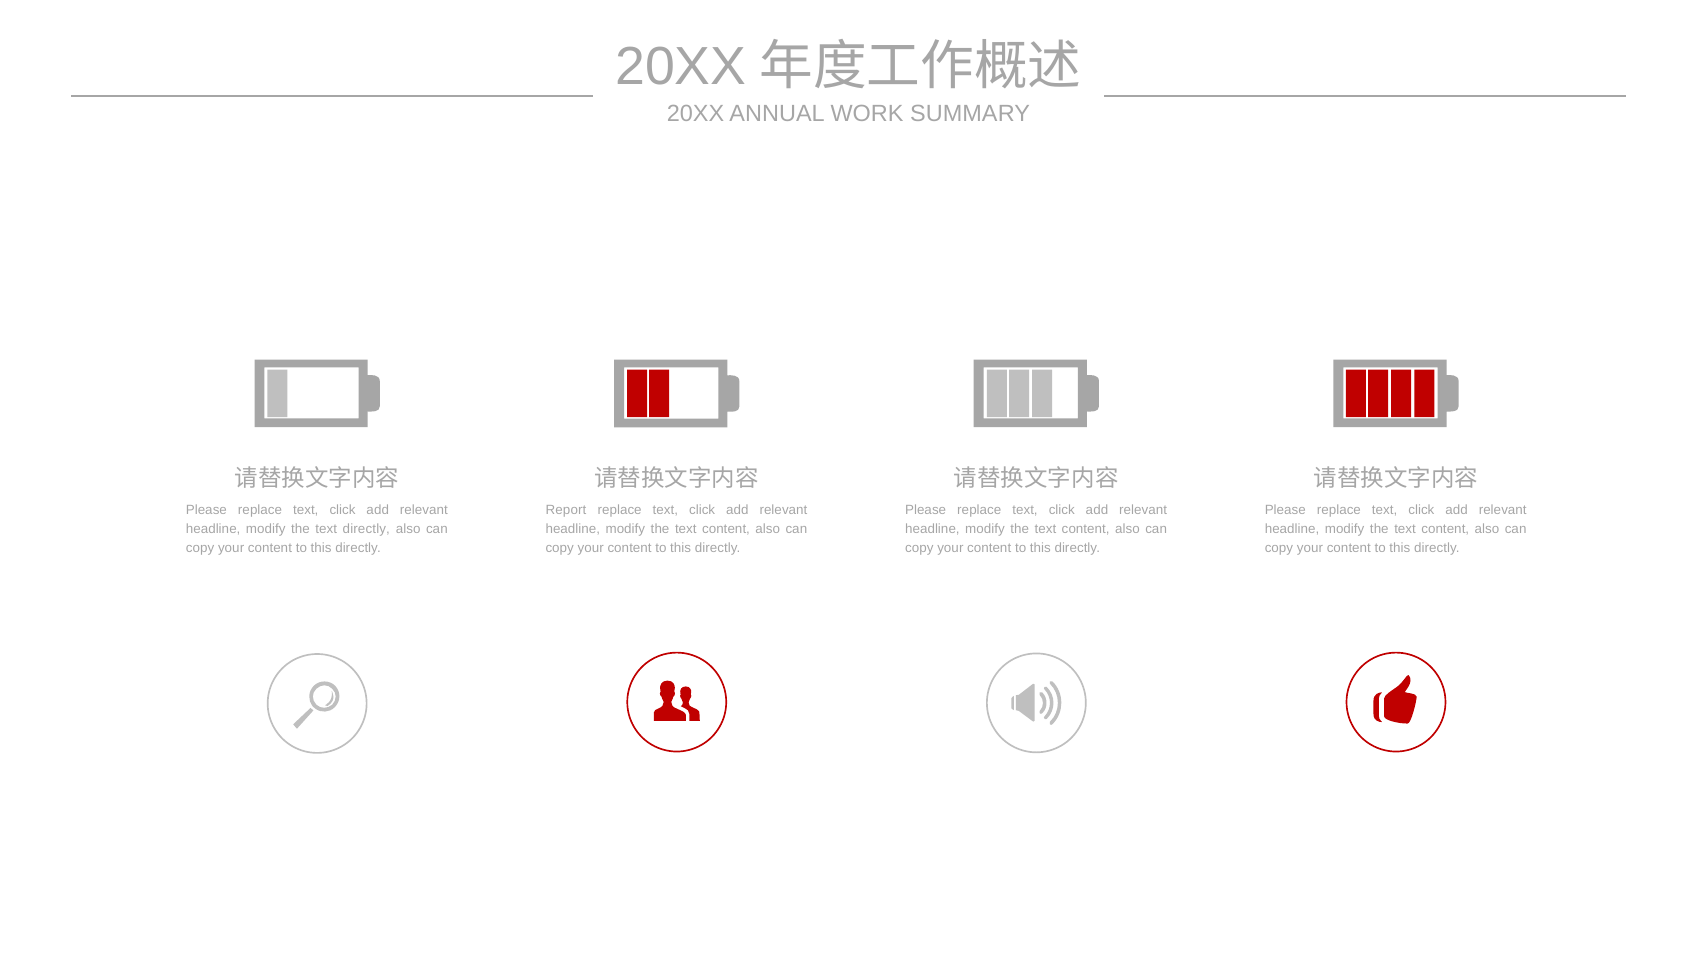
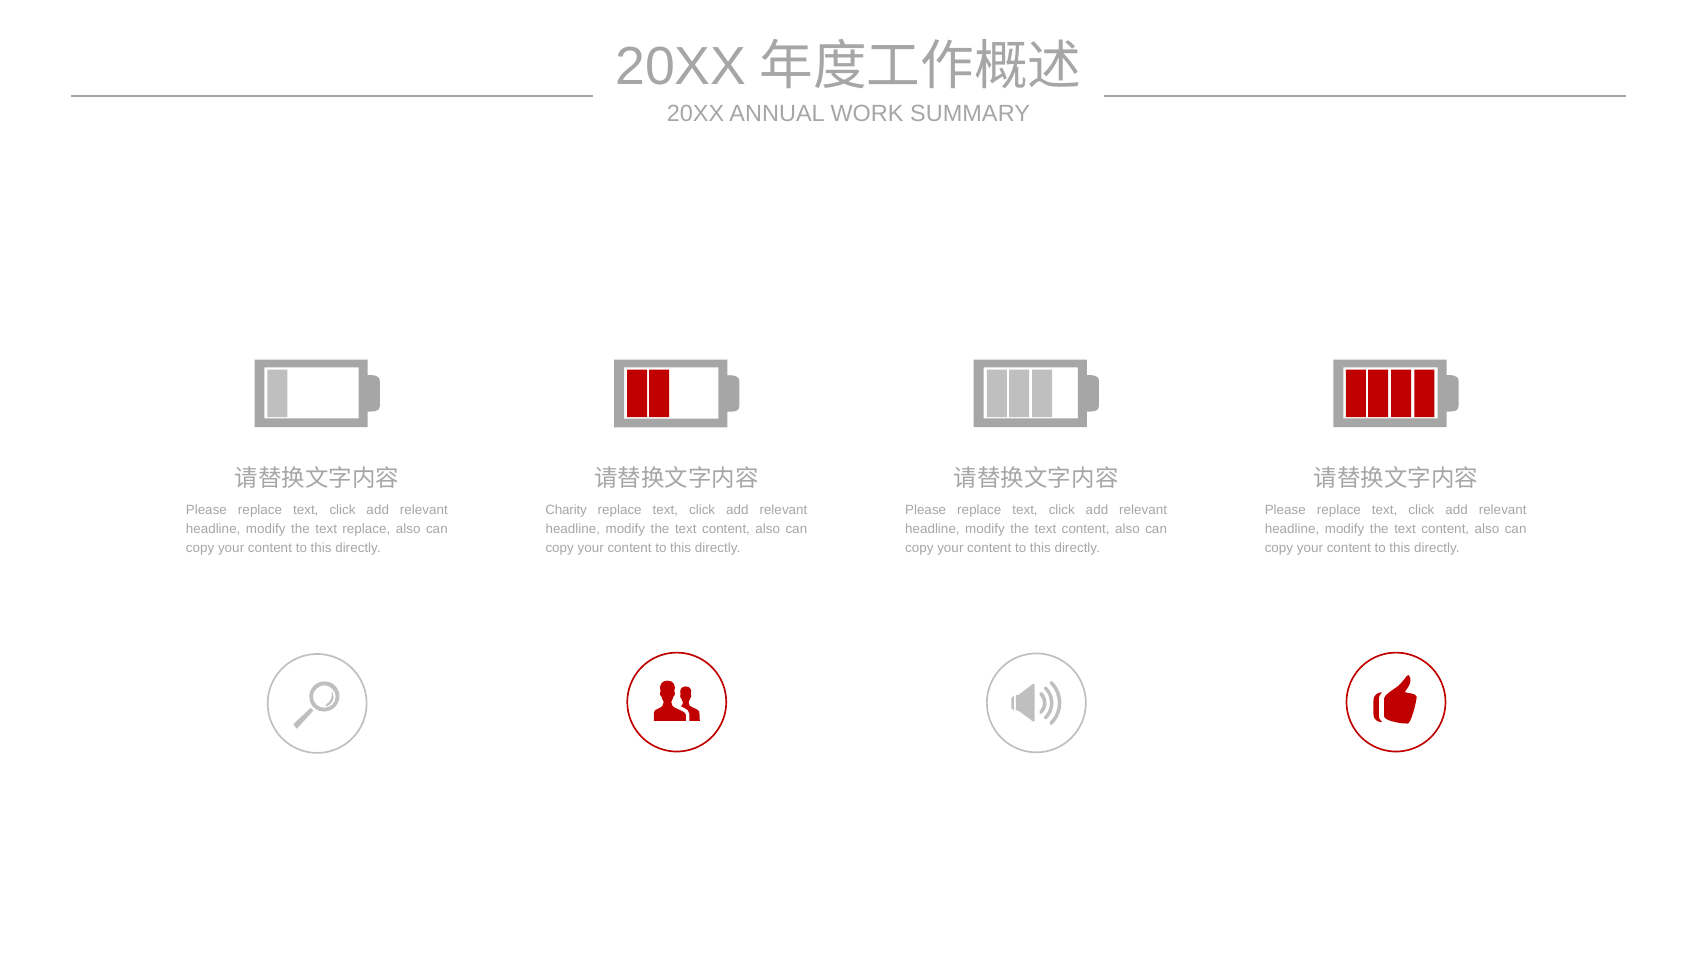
Report: Report -> Charity
text directly: directly -> replace
